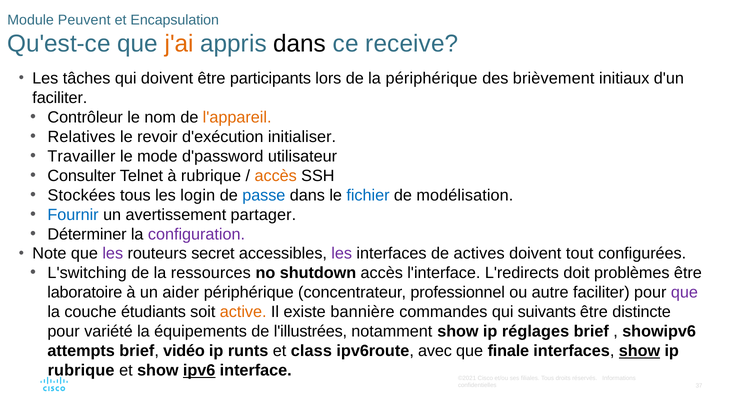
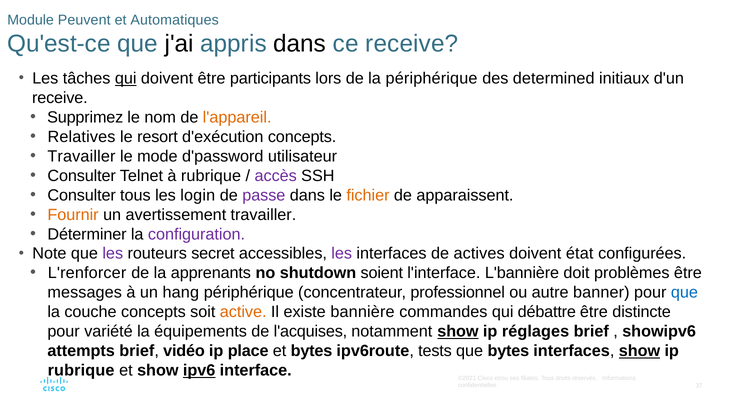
Encapsulation: Encapsulation -> Automatiques
j'ai colour: orange -> black
qui at (126, 78) underline: none -> present
brièvement: brièvement -> determined
faciliter at (60, 98): faciliter -> receive
Contrôleur: Contrôleur -> Supprimez
revoir: revoir -> resort
d'exécution initialiser: initialiser -> concepts
accès at (276, 176) colour: orange -> purple
Stockées at (81, 195): Stockées -> Consulter
passe colour: blue -> purple
fichier colour: blue -> orange
modélisation: modélisation -> apparaissent
Fournir colour: blue -> orange
avertissement partager: partager -> travailler
tout: tout -> état
L'switching: L'switching -> L'renforcer
ressources: ressources -> apprenants
shutdown accès: accès -> soient
L'redirects: L'redirects -> L'bannière
laboratoire: laboratoire -> messages
aider: aider -> hang
autre faciliter: faciliter -> banner
que at (684, 292) colour: purple -> blue
couche étudiants: étudiants -> concepts
suivants: suivants -> débattre
l'illustrées: l'illustrées -> l'acquises
show at (458, 331) underline: none -> present
runts: runts -> place
et class: class -> bytes
avec: avec -> tests
que finale: finale -> bytes
